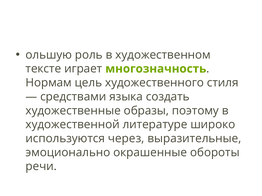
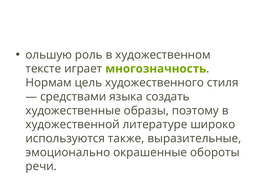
через: через -> также
